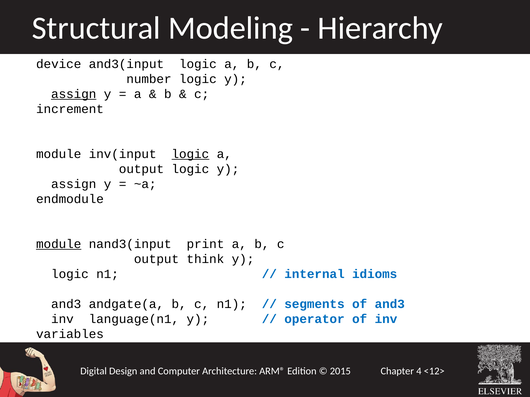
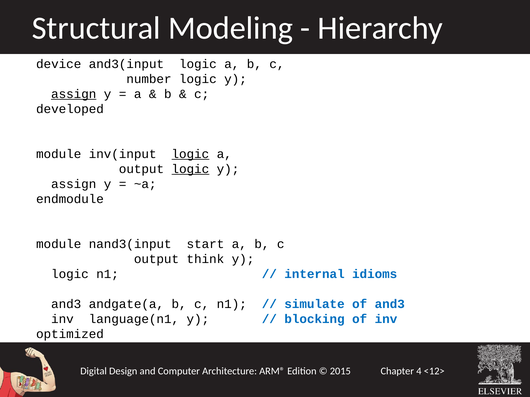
increment: increment -> developed
logic at (190, 169) underline: none -> present
module at (59, 244) underline: present -> none
print: print -> start
segments: segments -> simulate
operator: operator -> blocking
variables: variables -> optimized
